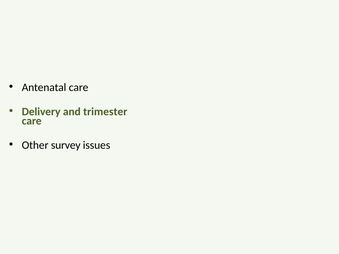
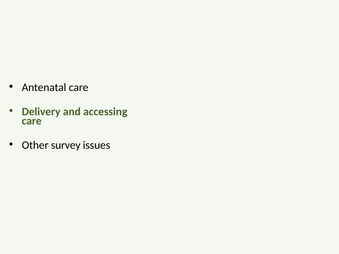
trimester: trimester -> accessing
